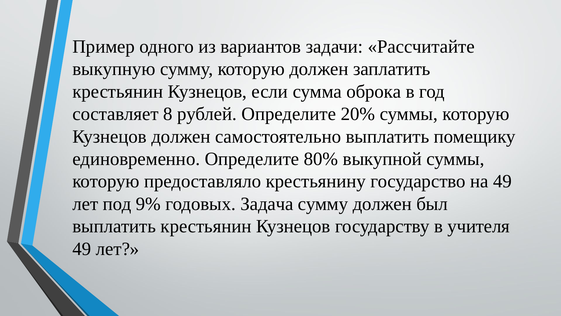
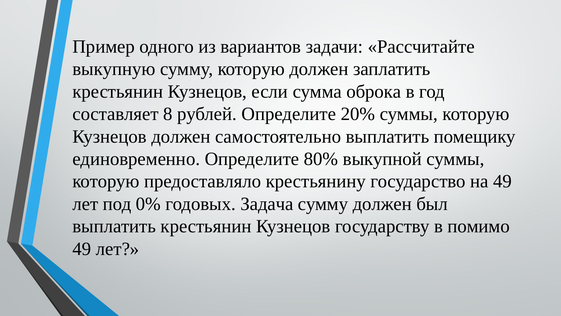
9%: 9% -> 0%
учителя: учителя -> помимо
